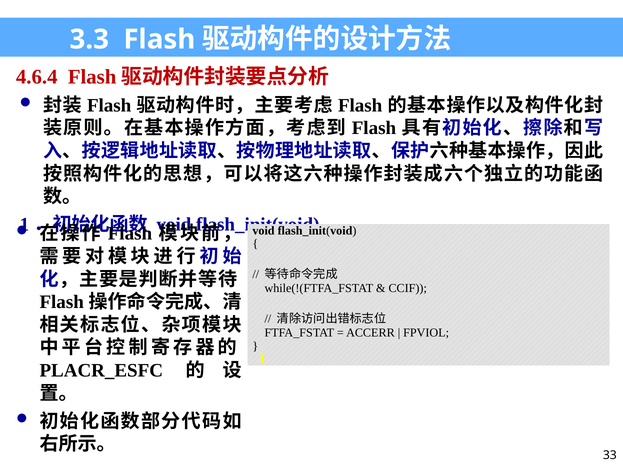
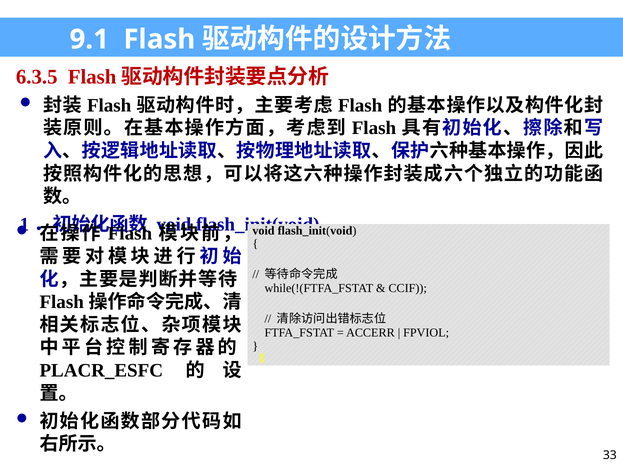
3.3: 3.3 -> 9.1
4.6.4: 4.6.4 -> 6.3.5
